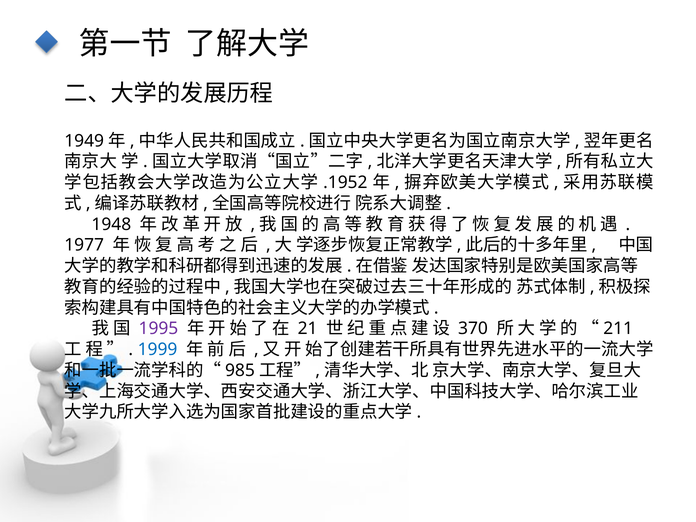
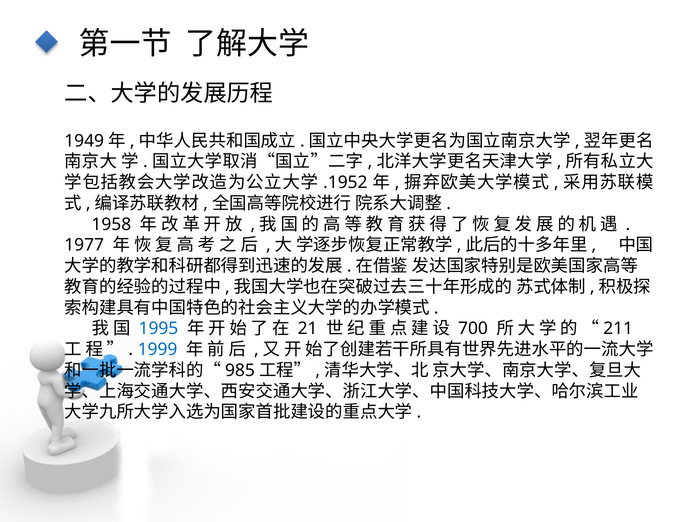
1948: 1948 -> 1958
1995 colour: purple -> blue
370: 370 -> 700
